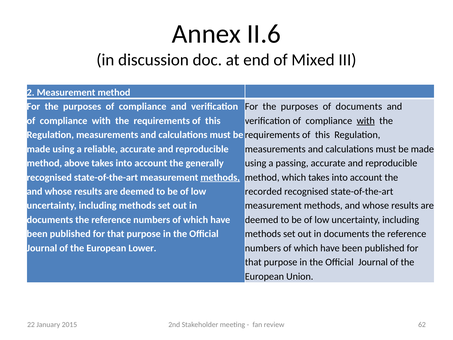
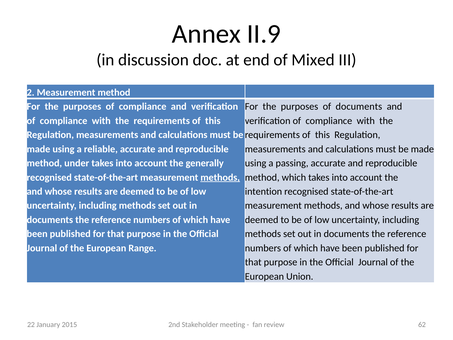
II.6: II.6 -> II.9
with at (366, 121) underline: present -> none
above: above -> under
recorded: recorded -> intention
Lower: Lower -> Range
